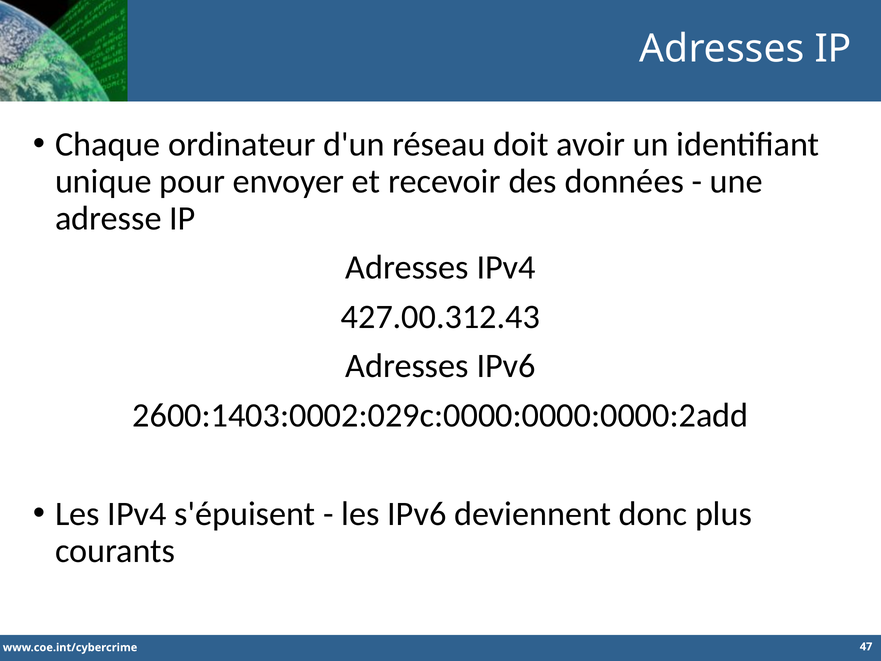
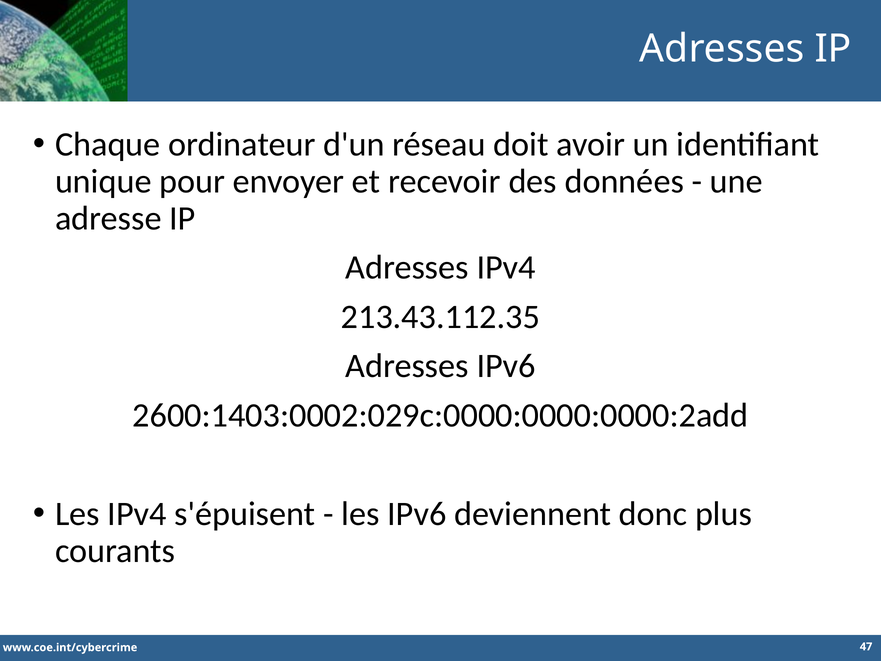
427.00.312.43: 427.00.312.43 -> 213.43.112.35
